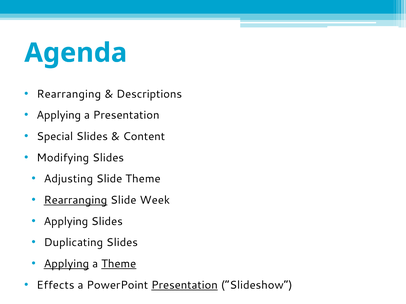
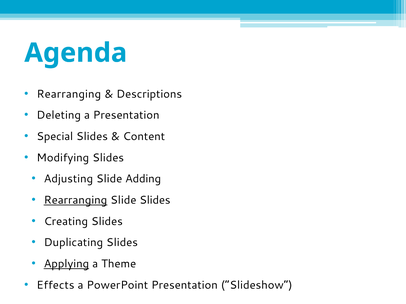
Applying at (59, 115): Applying -> Deleting
Slide Theme: Theme -> Adding
Slide Week: Week -> Slides
Applying at (66, 222): Applying -> Creating
Theme at (119, 264) underline: present -> none
Presentation at (184, 285) underline: present -> none
